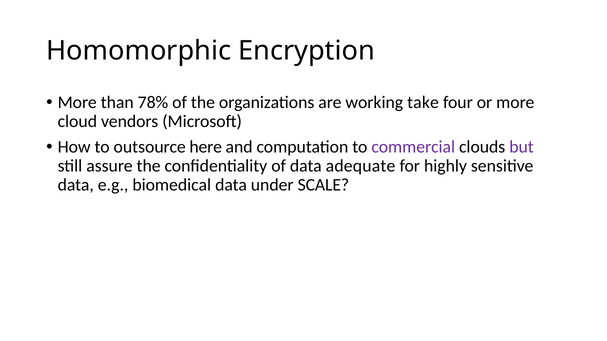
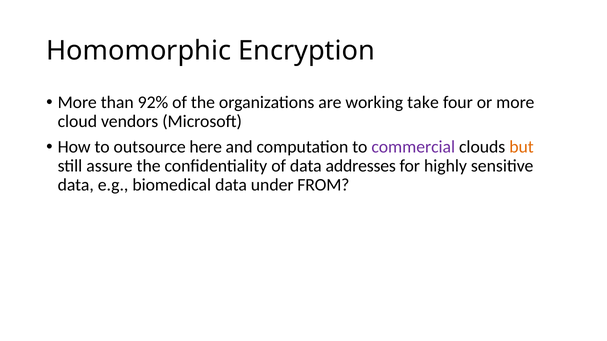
78%: 78% -> 92%
but colour: purple -> orange
adequate: adequate -> addresses
SCALE: SCALE -> FROM
